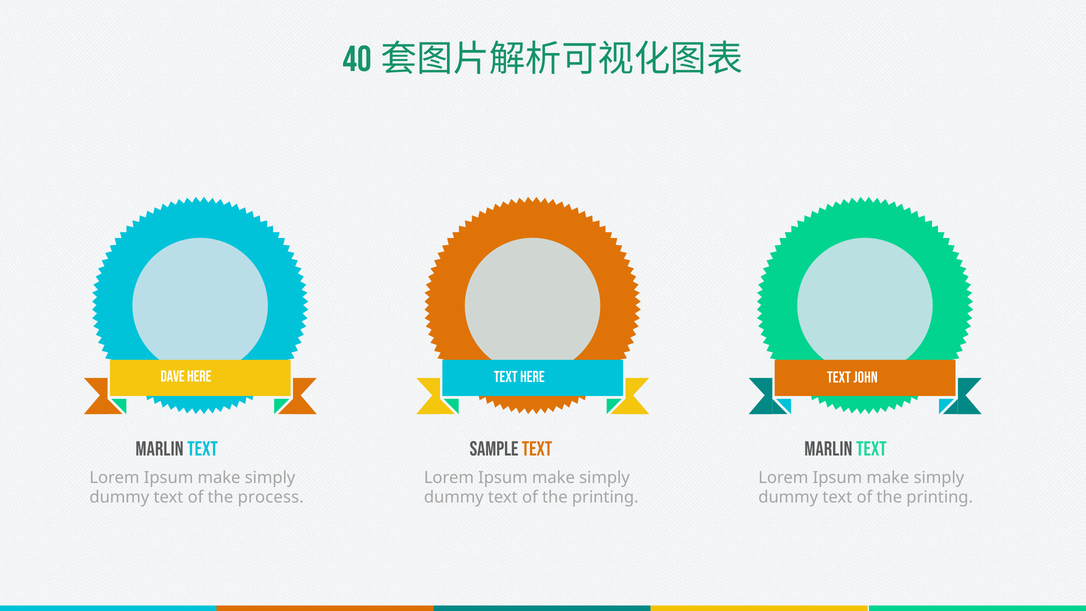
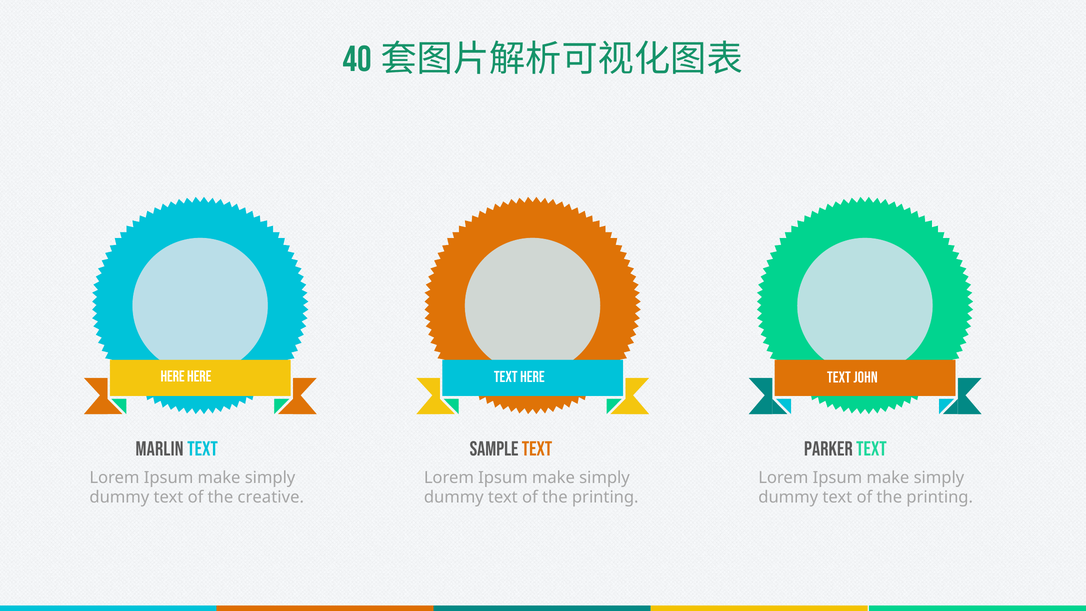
DAVE at (173, 376): DAVE -> HERE
MARLIN at (828, 449): MARLIN -> PARKER
process: process -> creative
